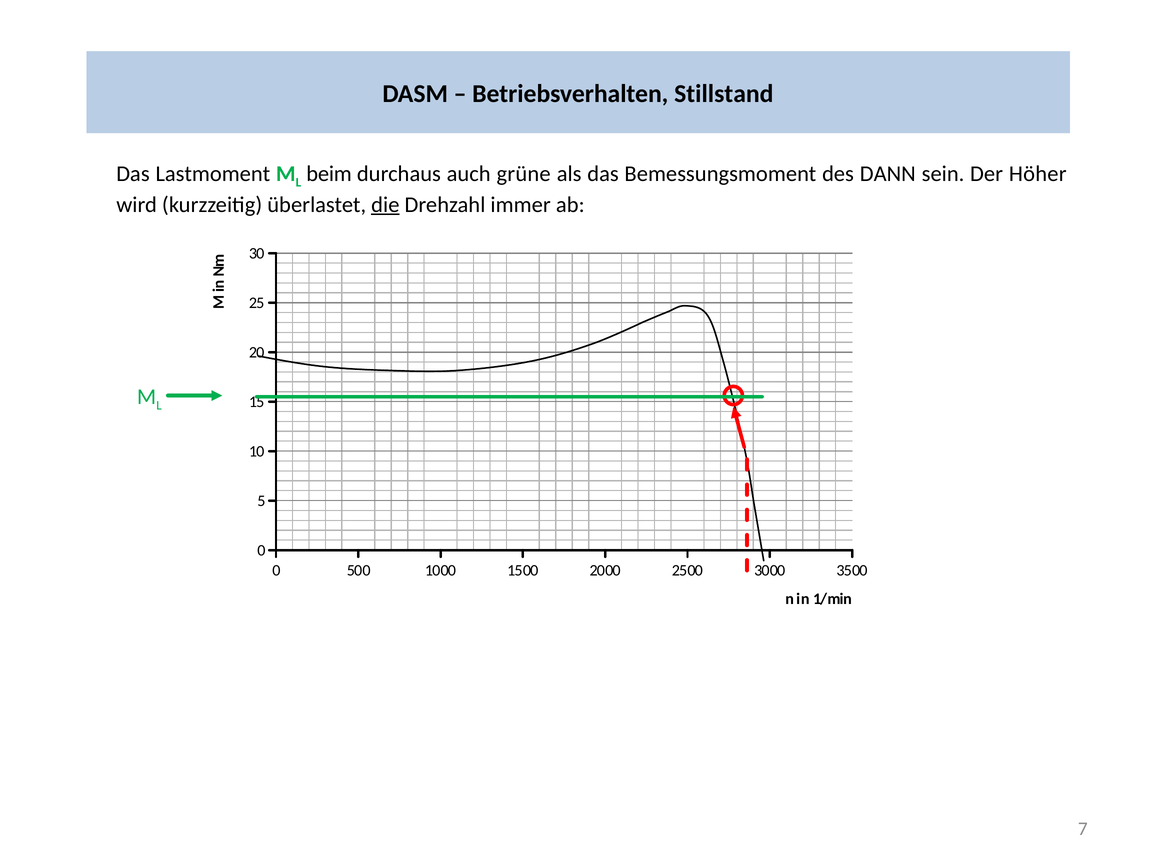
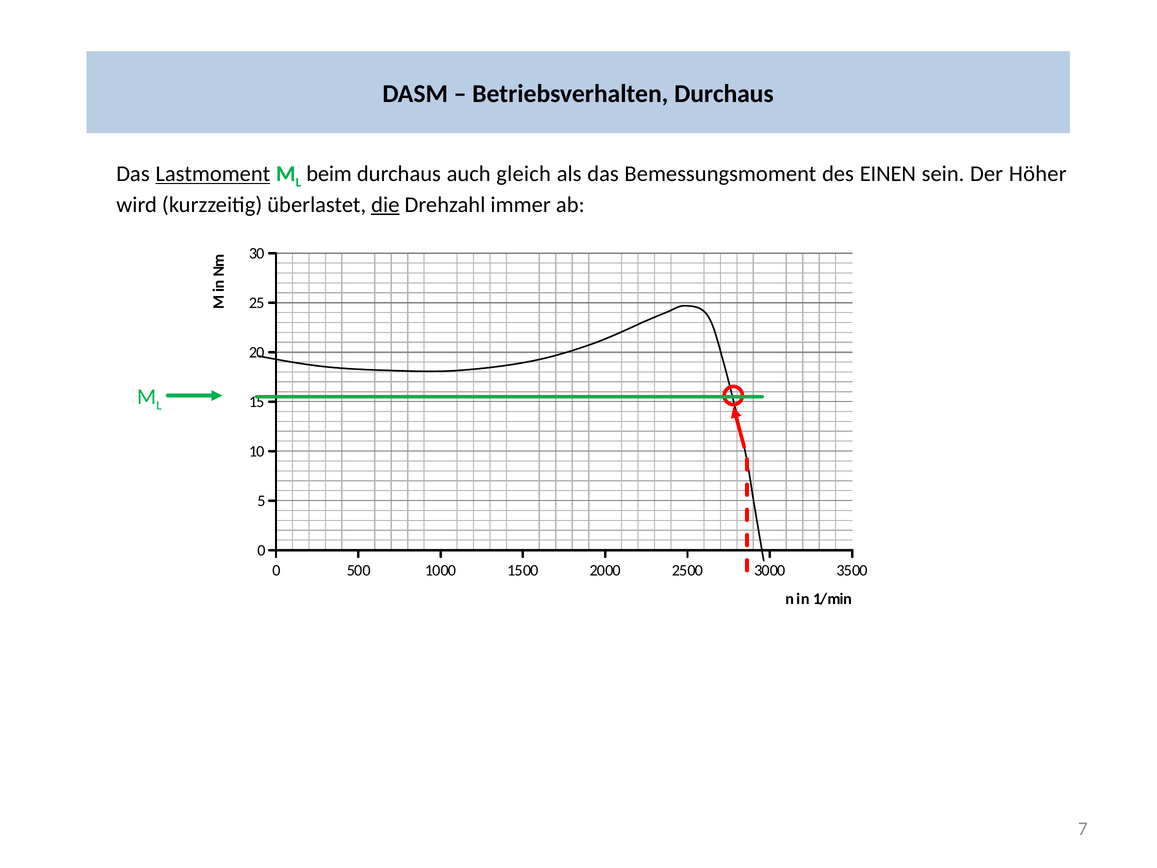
Betriebsverhalten Stillstand: Stillstand -> Durchaus
Lastmoment underline: none -> present
grüne: grüne -> gleich
DANN: DANN -> EINEN
